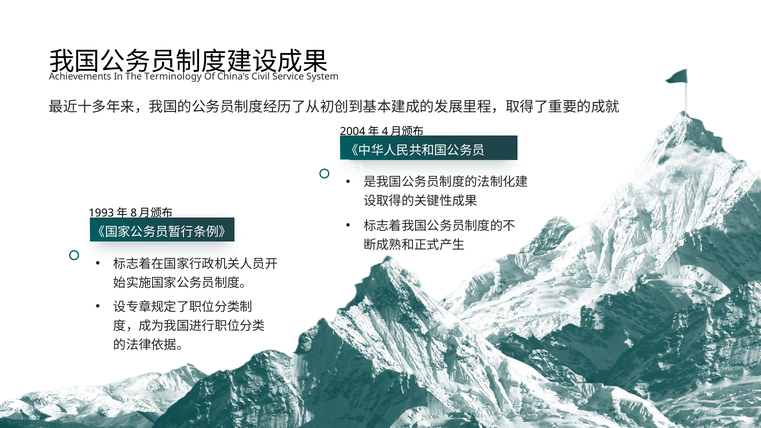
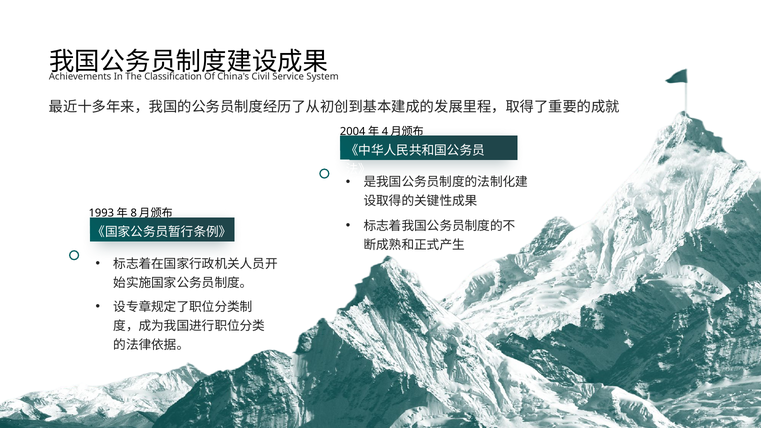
Terminology: Terminology -> Classification
